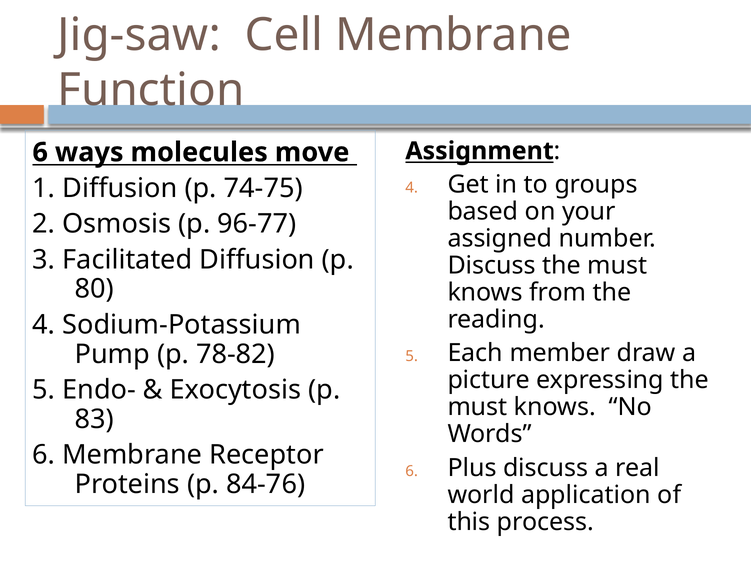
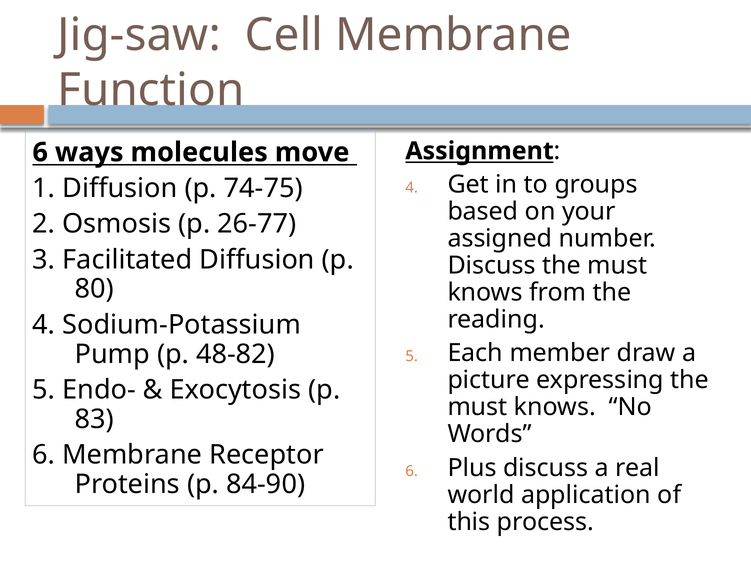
96-77: 96-77 -> 26-77
78-82: 78-82 -> 48-82
84-76: 84-76 -> 84-90
